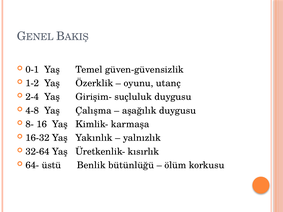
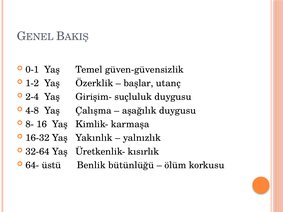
oyunu: oyunu -> başlar
